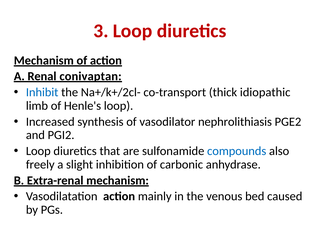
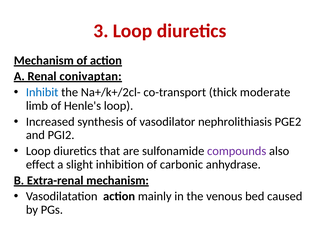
idiopathic: idiopathic -> moderate
compounds colour: blue -> purple
freely: freely -> effect
